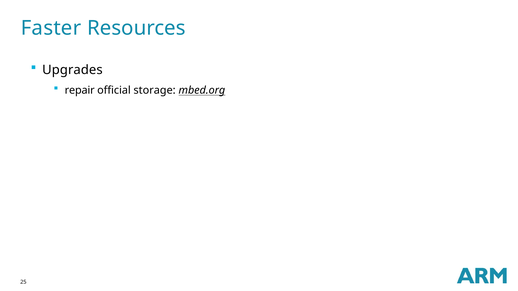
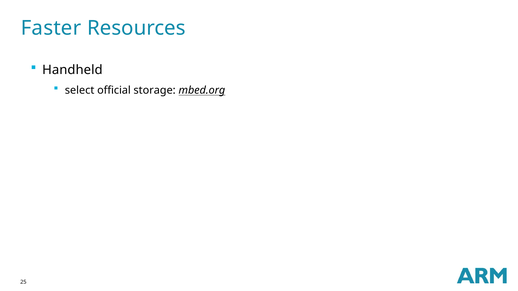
Upgrades: Upgrades -> Handheld
repair: repair -> select
